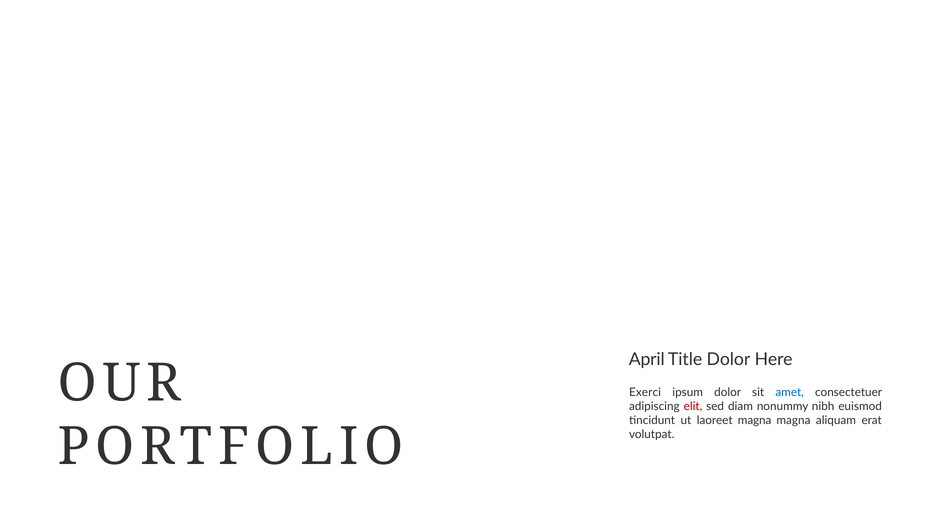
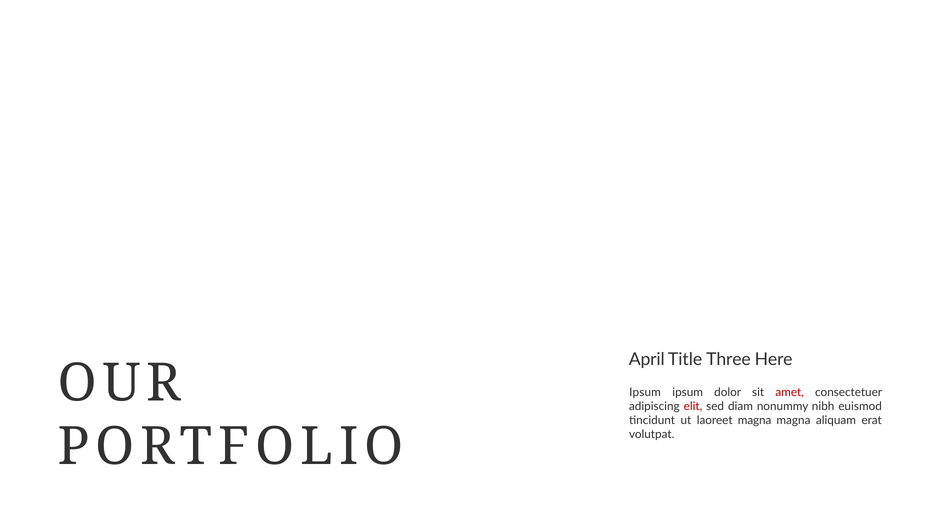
Title Dolor: Dolor -> Three
Exerci at (645, 392): Exerci -> Ipsum
amet colour: blue -> red
